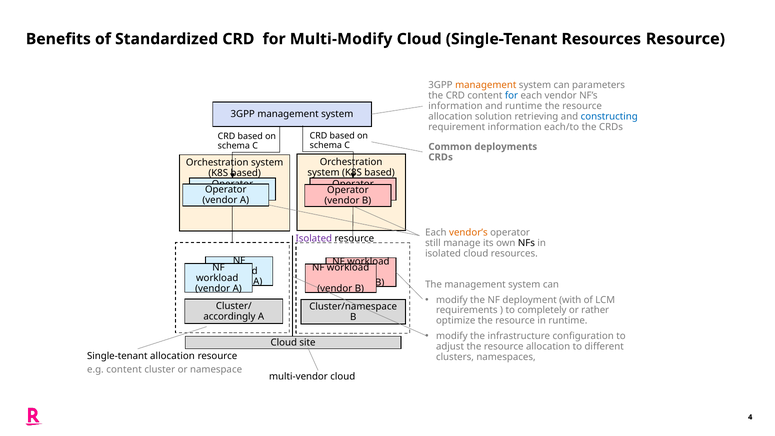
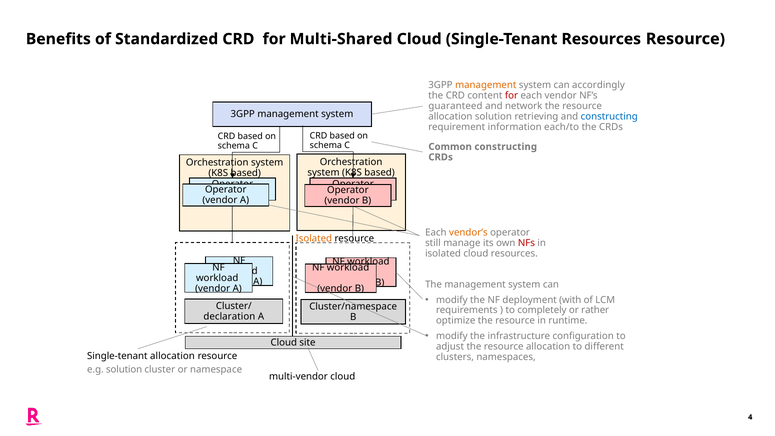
Multi-Modify: Multi-Modify -> Multi-Shared
parameters: parameters -> accordingly
for at (511, 96) colour: blue -> red
information at (456, 106): information -> guaranteed
and runtime: runtime -> network
Common deployments: deployments -> constructing
Isolated at (314, 238) colour: purple -> orange
NFs colour: black -> red
accordingly: accordingly -> declaration
e.g content: content -> solution
